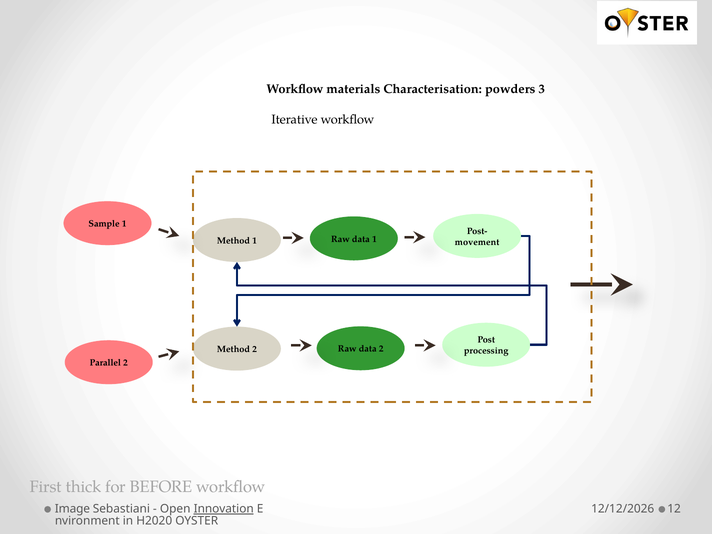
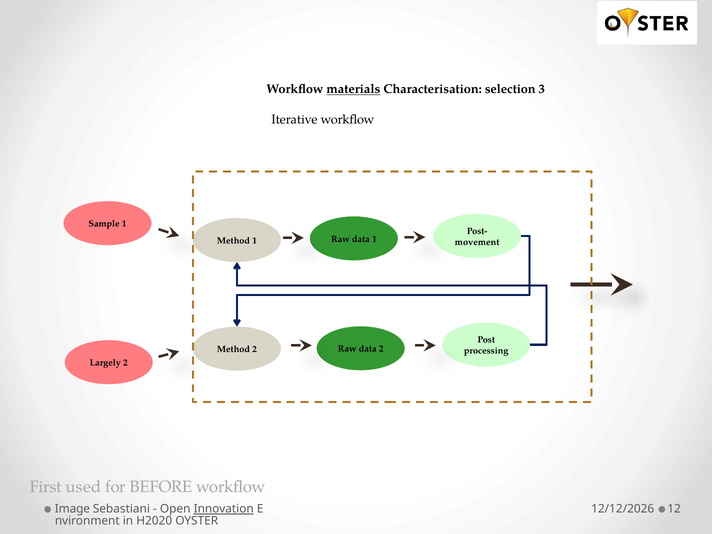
materials underline: none -> present
powders: powders -> selection
Parallel: Parallel -> Largely
thick: thick -> used
